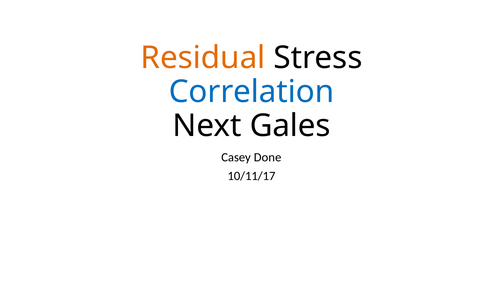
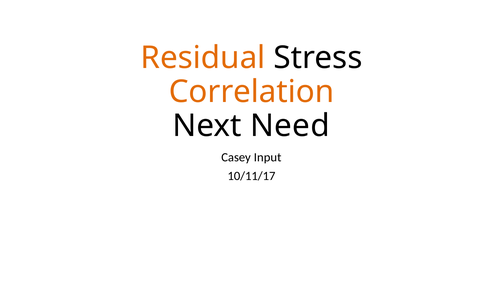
Correlation colour: blue -> orange
Gales: Gales -> Need
Done: Done -> Input
